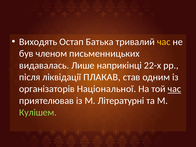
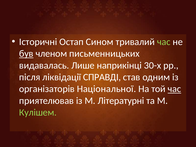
Виходять: Виходять -> Історичні
Батька: Батька -> Сином
час at (164, 42) colour: yellow -> light green
був underline: none -> present
22-х: 22-х -> 30-х
ПЛАКАВ: ПЛАКАВ -> СПРАВДІ
